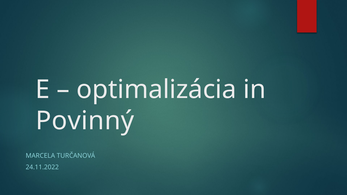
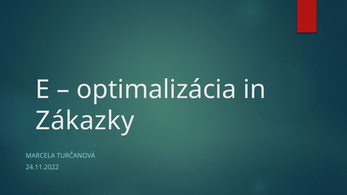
Povinný: Povinný -> Zákazky
